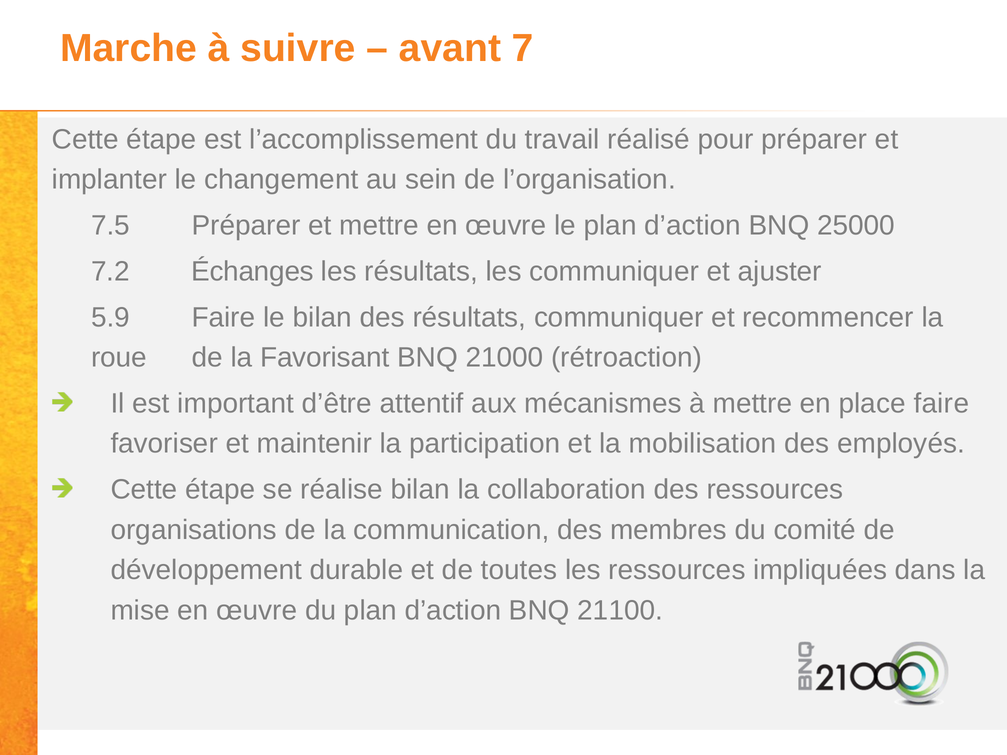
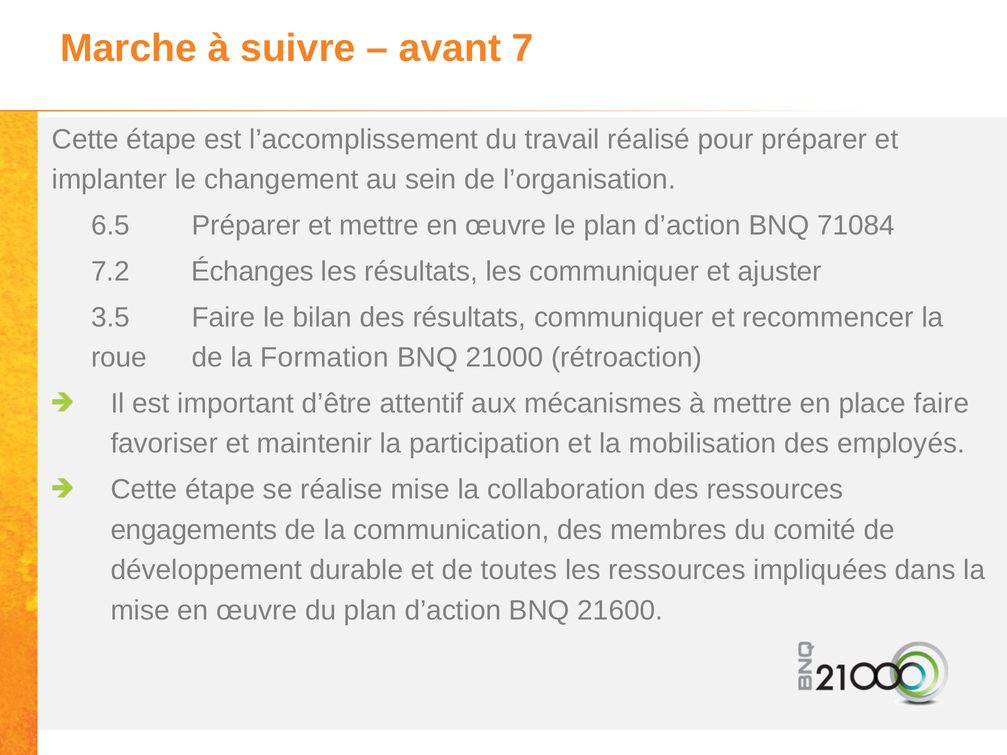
7.5: 7.5 -> 6.5
25000: 25000 -> 71084
5.9: 5.9 -> 3.5
Favorisant: Favorisant -> Formation
réalise bilan: bilan -> mise
organisations: organisations -> engagements
21100: 21100 -> 21600
